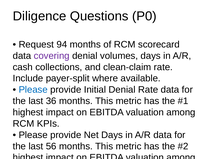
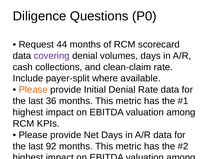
94: 94 -> 44
Please at (33, 90) colour: blue -> orange
56: 56 -> 92
